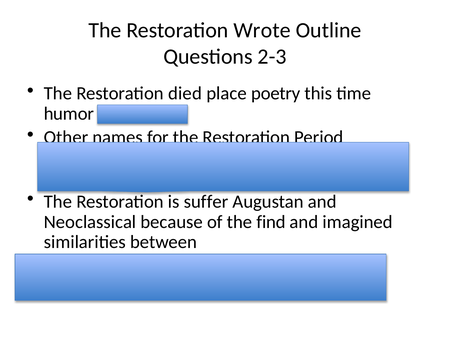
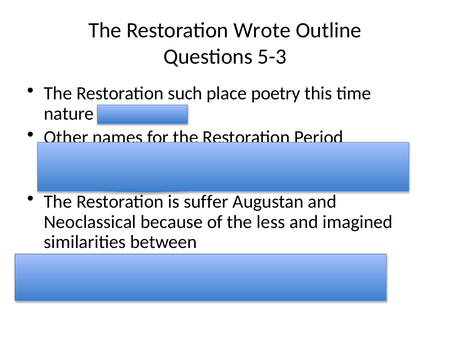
2-3: 2-3 -> 5-3
died: died -> such
humor: humor -> nature
find: find -> less
